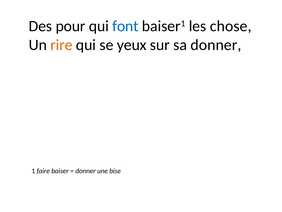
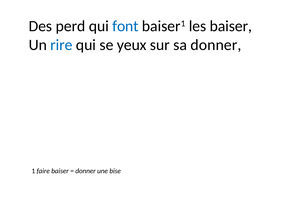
pour: pour -> perd
les chose: chose -> baiser
rire colour: orange -> blue
